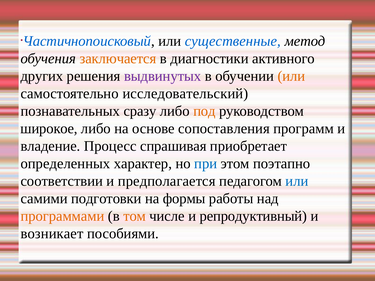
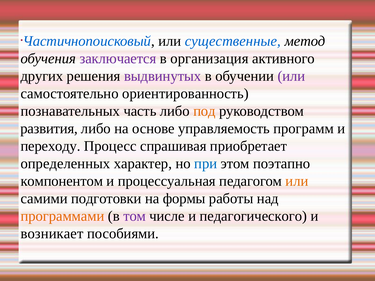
заключается colour: orange -> purple
диагностики: диагностики -> организация
или at (291, 76) colour: orange -> purple
исследовательский: исследовательский -> ориентированность
сразу: сразу -> часть
широкое: широкое -> развития
сопоставления: сопоставления -> управляемость
владение: владение -> переходу
соответствии: соответствии -> компонентом
предполагается: предполагается -> процессуальная
или at (297, 181) colour: blue -> orange
том colour: orange -> purple
репродуктивный: репродуктивный -> педагогического
